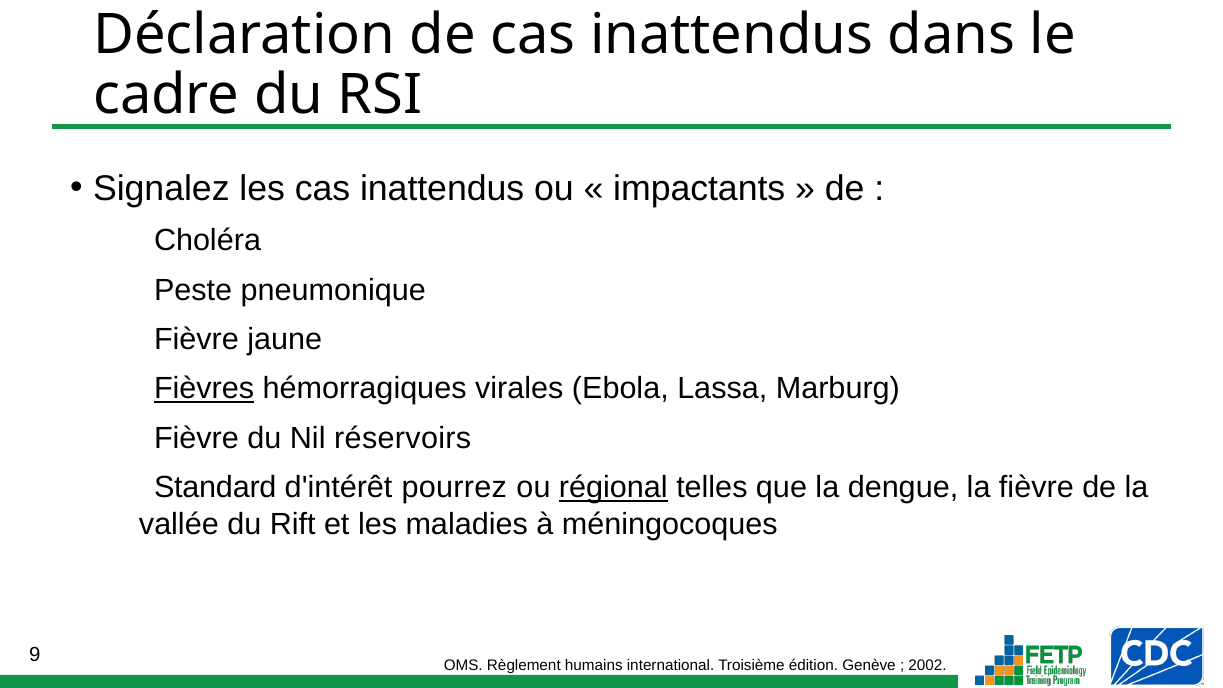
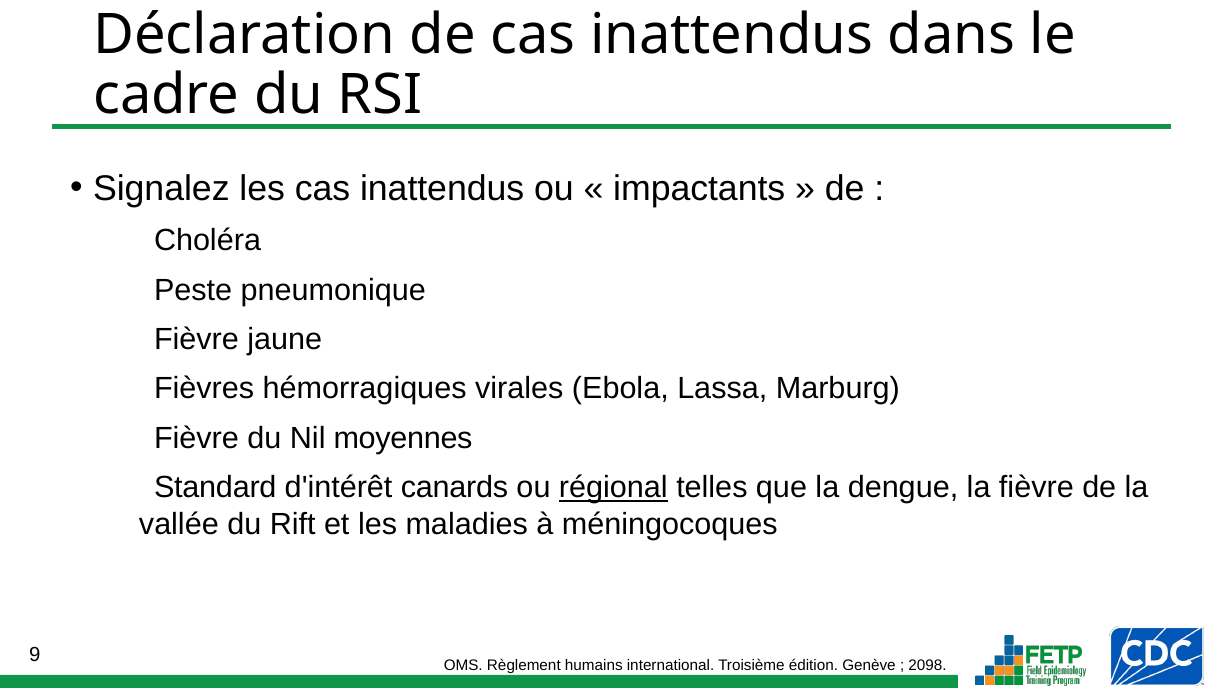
Fièvres underline: present -> none
réservoirs: réservoirs -> moyennes
pourrez: pourrez -> canards
2002: 2002 -> 2098
